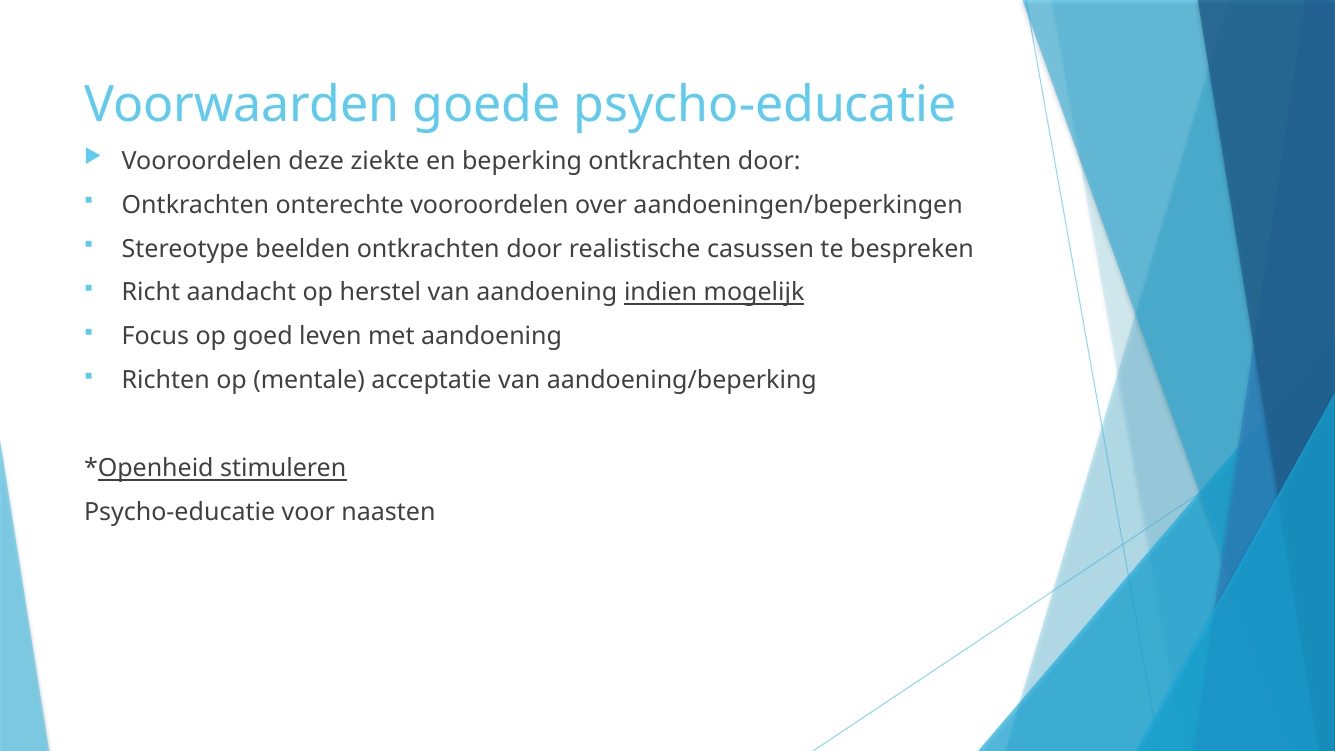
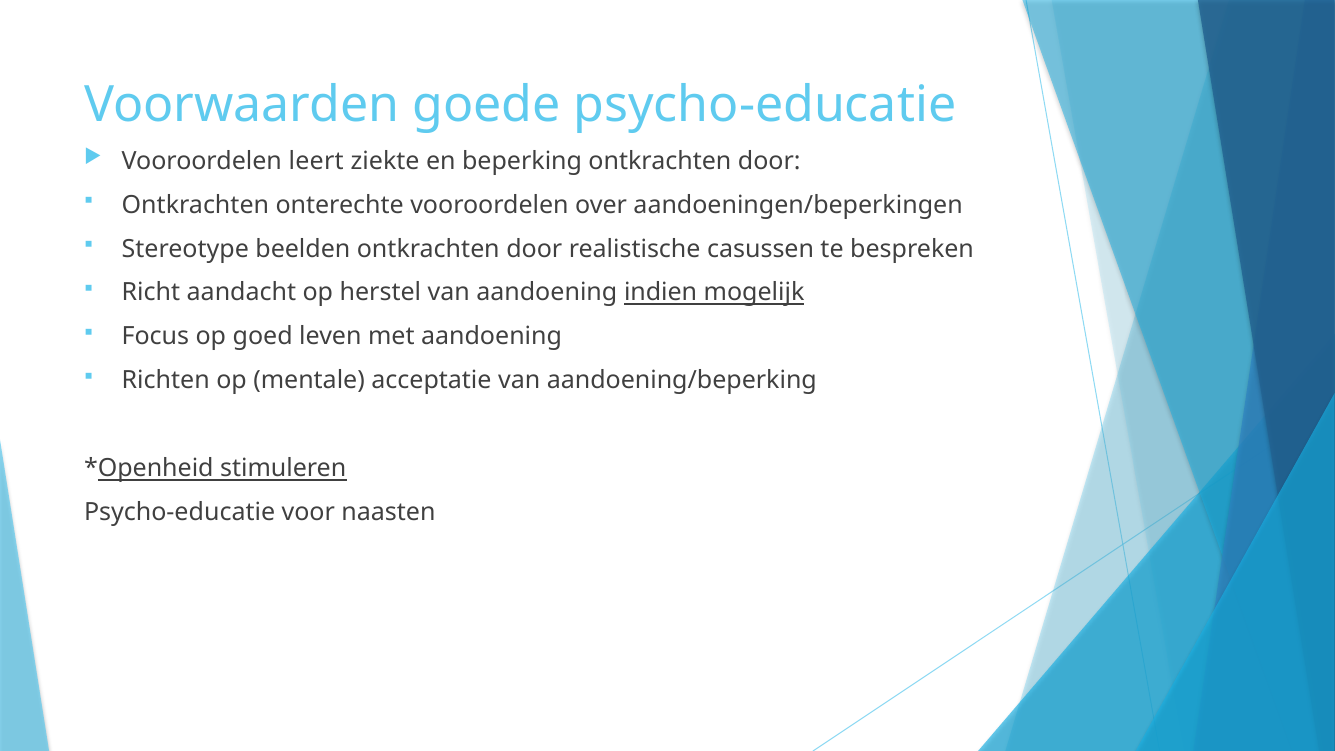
deze: deze -> leert
